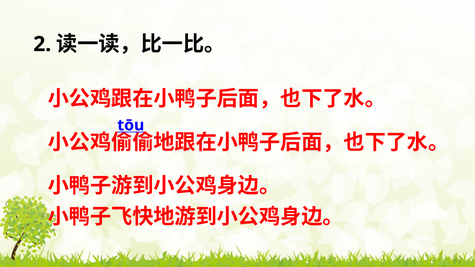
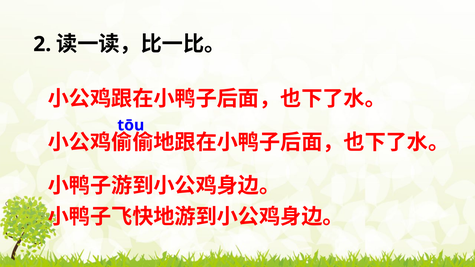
tōu underline: present -> none
